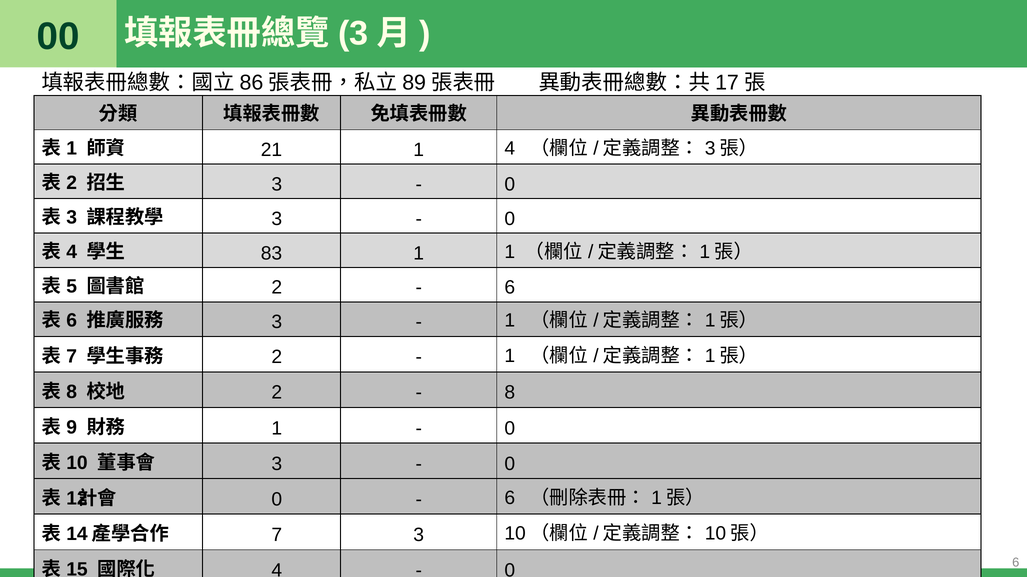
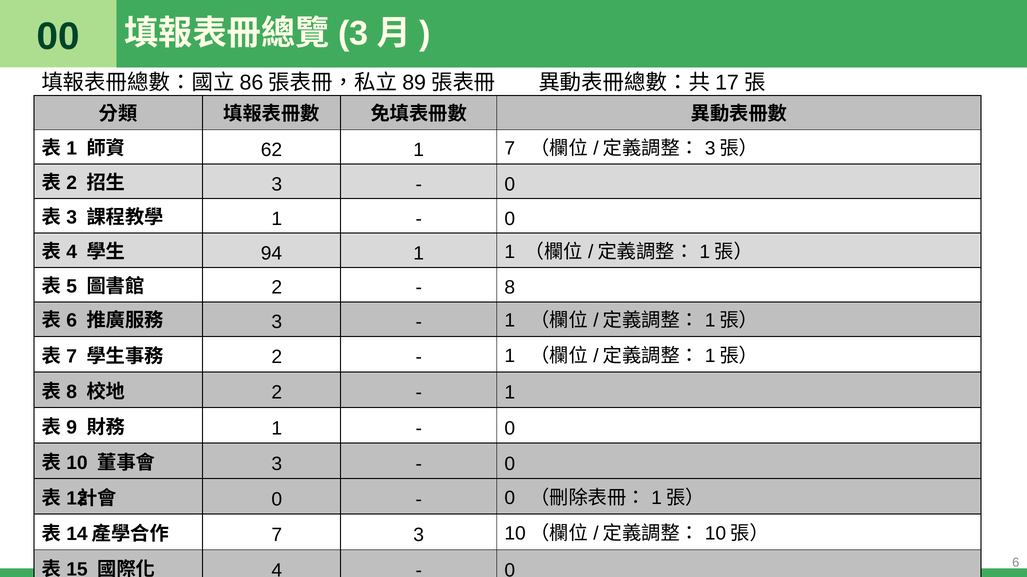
21: 21 -> 62
1 4: 4 -> 7
3 at (277, 219): 3 -> 1
83: 83 -> 94
6 at (510, 288): 6 -> 8
8 at (510, 393): 8 -> 1
6 at (510, 498): 6 -> 0
